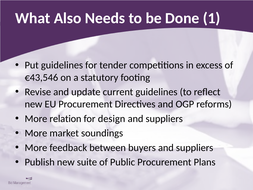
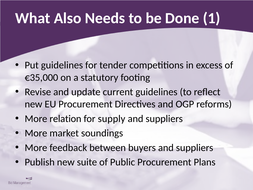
€43,546: €43,546 -> €35,000
design: design -> supply
